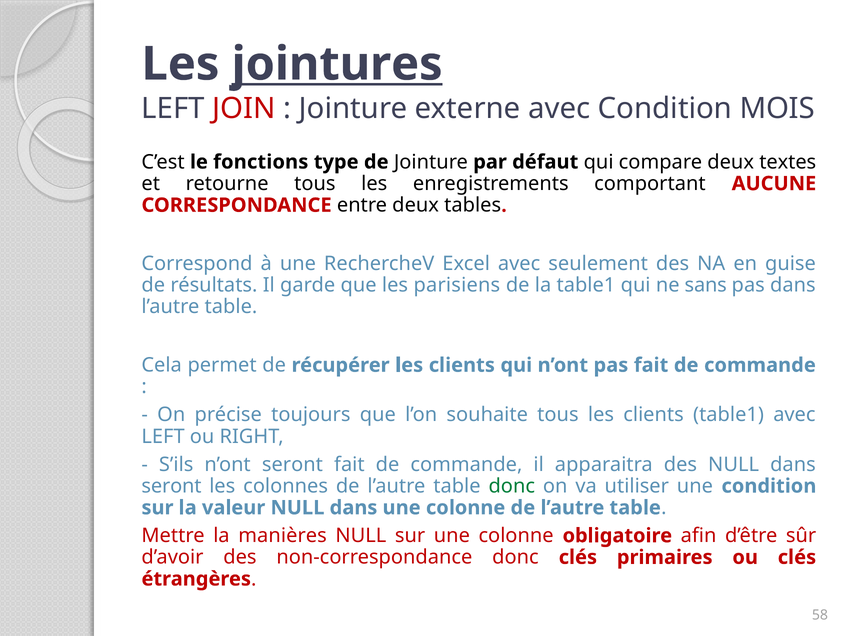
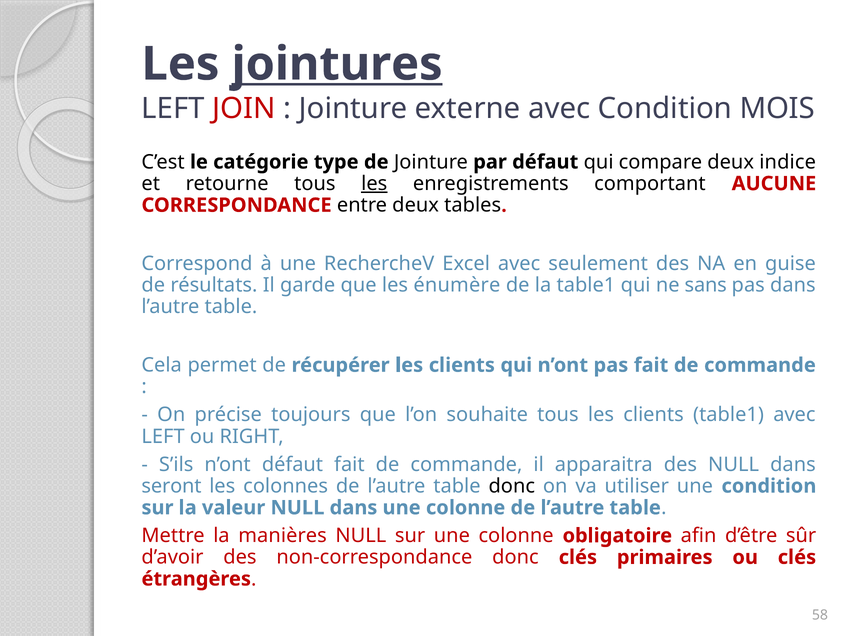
fonctions: fonctions -> catégorie
textes: textes -> indice
les at (374, 184) underline: none -> present
parisiens: parisiens -> énumère
n’ont seront: seront -> défaut
donc at (512, 486) colour: green -> black
